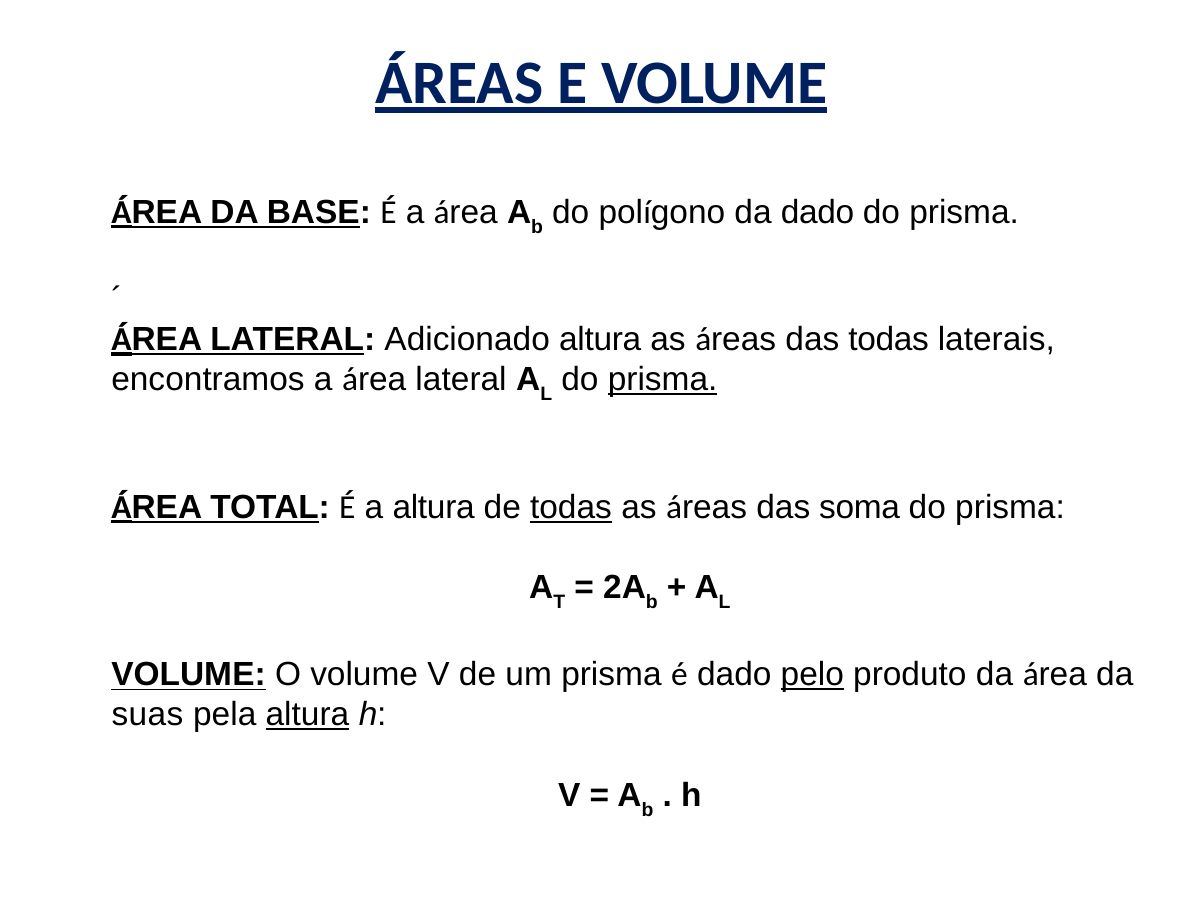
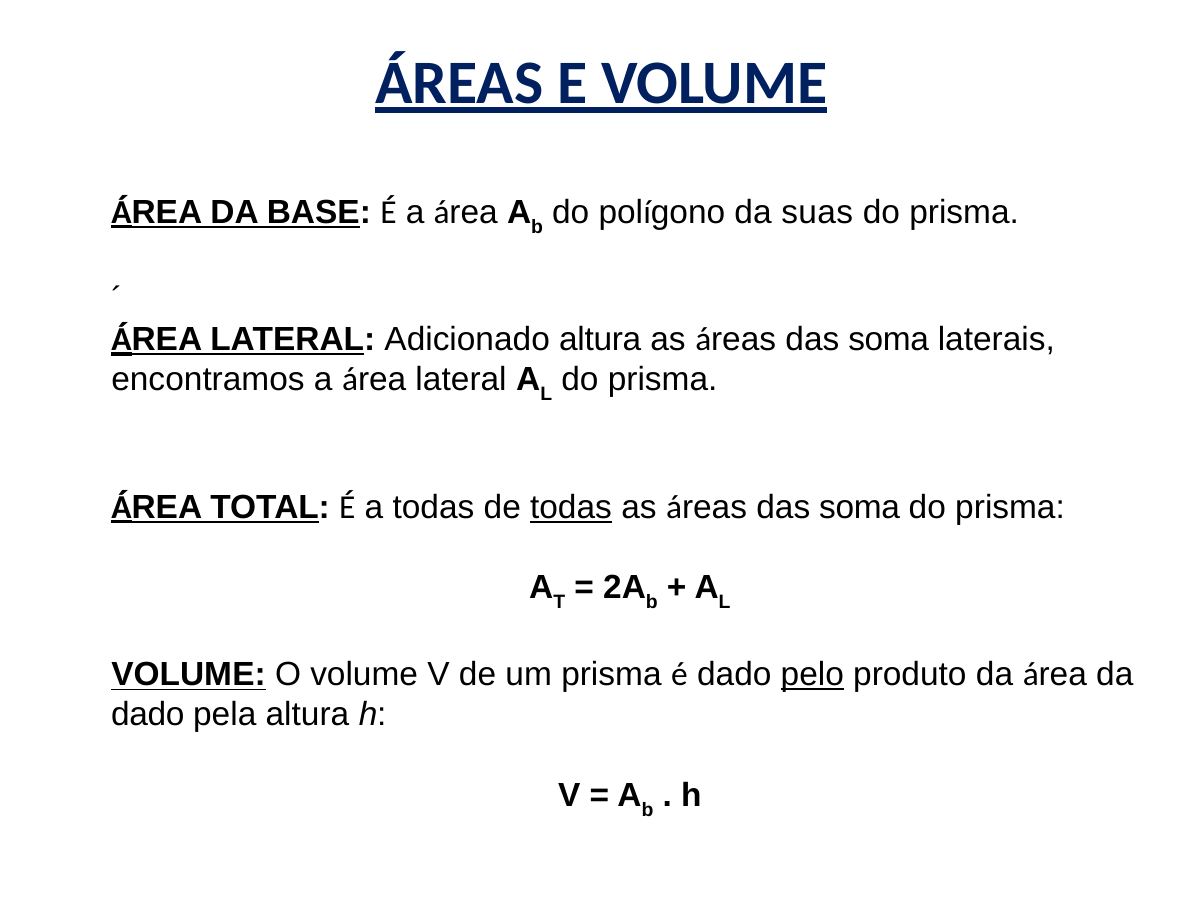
da dado: dado -> suas
todas at (889, 340): todas -> soma
prisma at (663, 380) underline: present -> none
a altura: altura -> todas
suas at (147, 715): suas -> dado
altura at (307, 715) underline: present -> none
